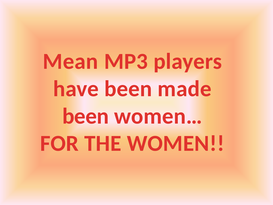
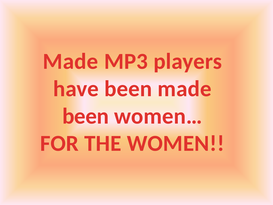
Mean at (70, 61): Mean -> Made
